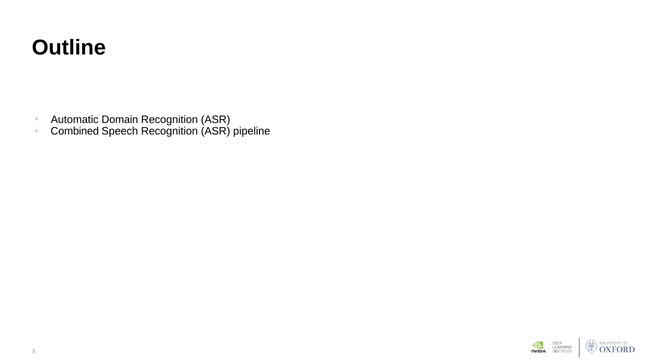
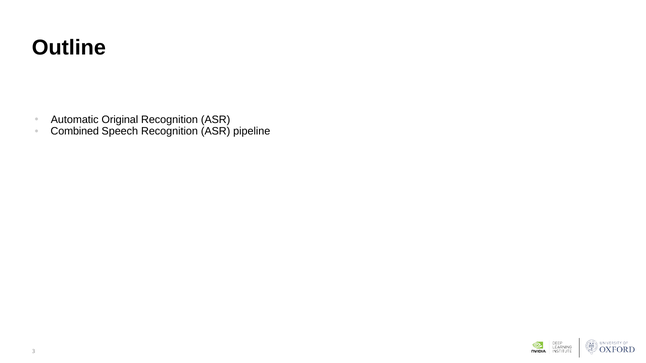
Domain: Domain -> Original
